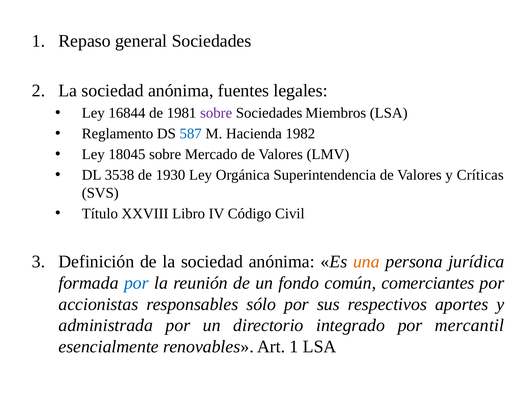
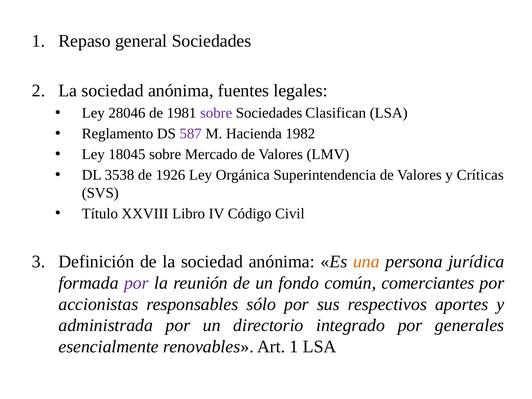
16844: 16844 -> 28046
Miembros: Miembros -> Clasifican
587 colour: blue -> purple
1930: 1930 -> 1926
por at (136, 283) colour: blue -> purple
mercantil: mercantil -> generales
